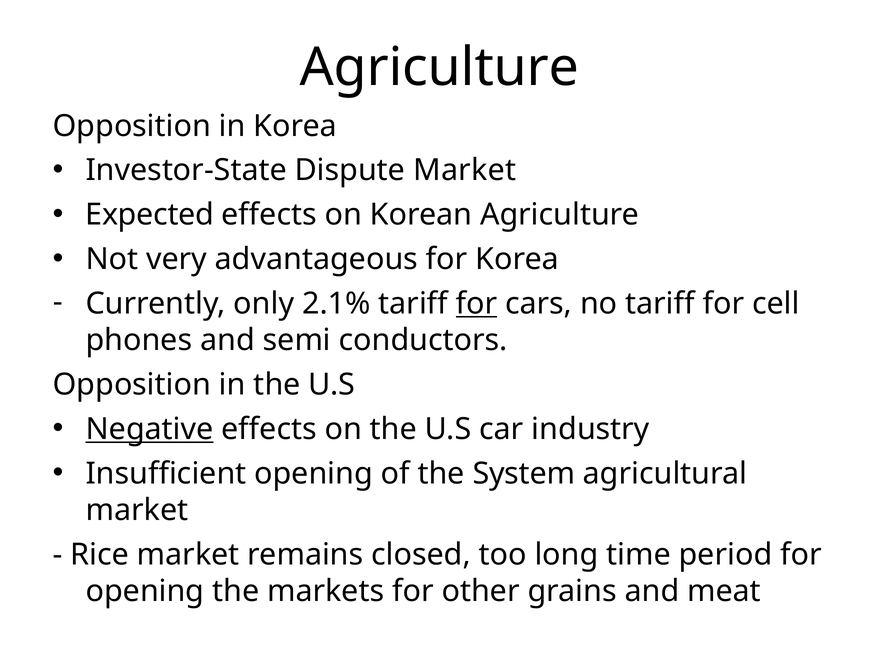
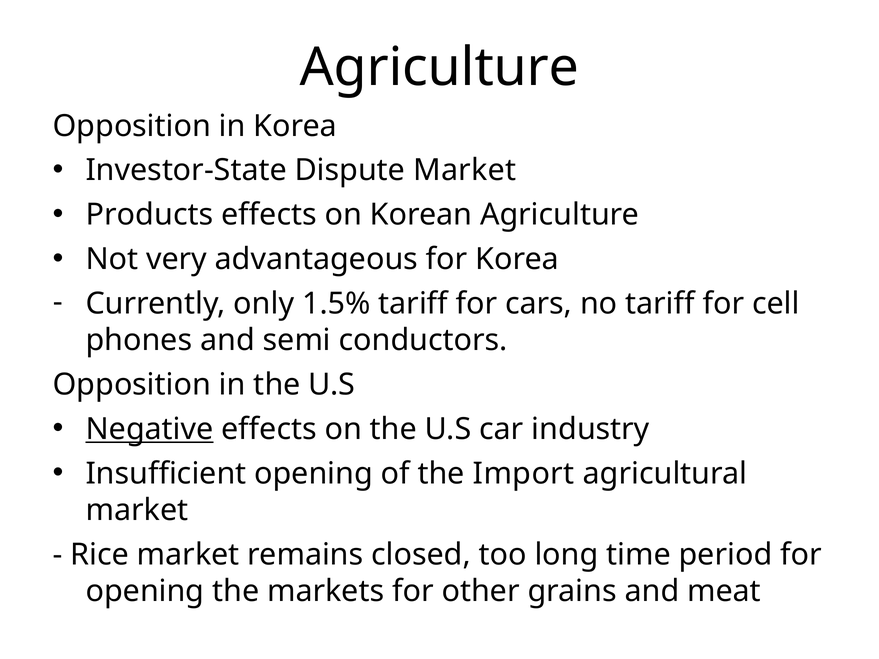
Expected: Expected -> Products
2.1%: 2.1% -> 1.5%
for at (477, 304) underline: present -> none
System: System -> Import
